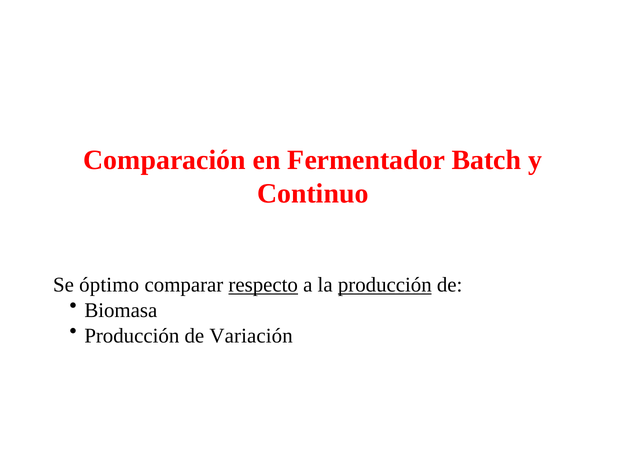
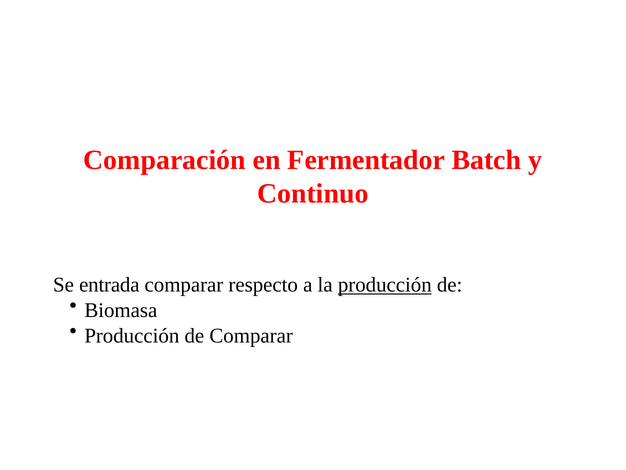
óptimo: óptimo -> entrada
respecto underline: present -> none
de Variación: Variación -> Comparar
